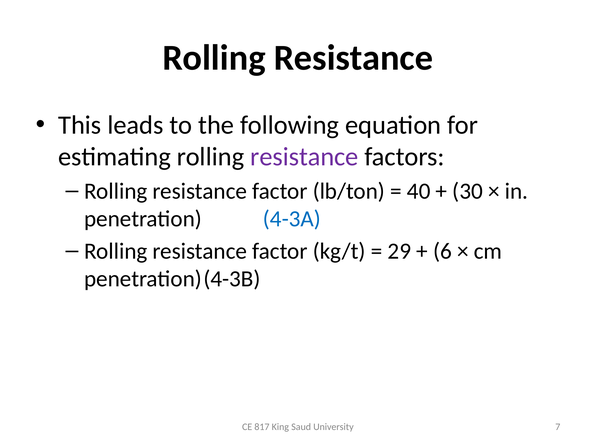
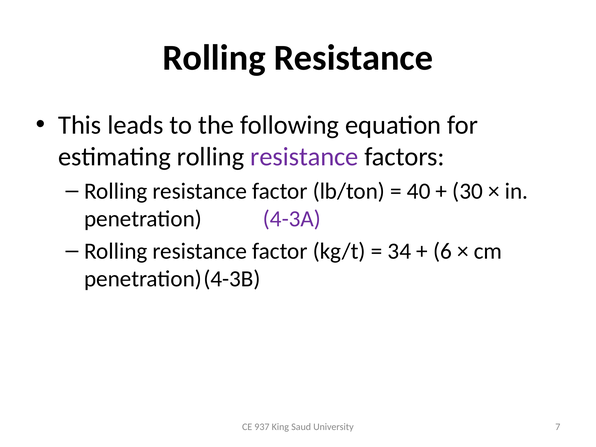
4-3A colour: blue -> purple
29: 29 -> 34
817: 817 -> 937
